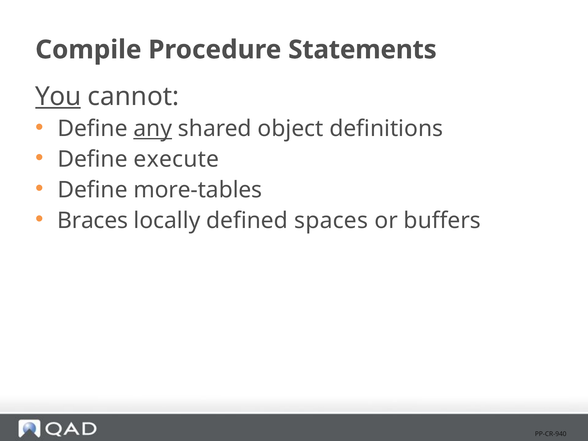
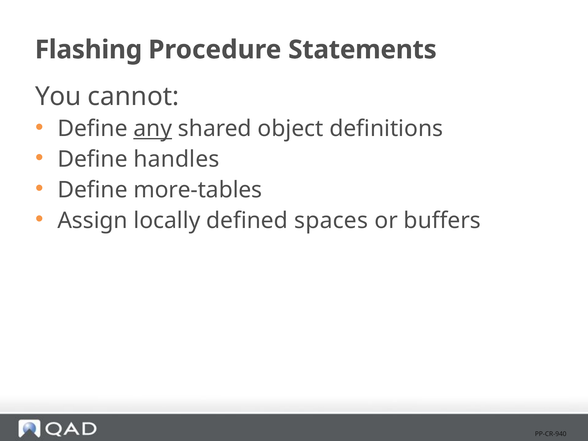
Compile: Compile -> Flashing
You underline: present -> none
execute: execute -> handles
Braces: Braces -> Assign
